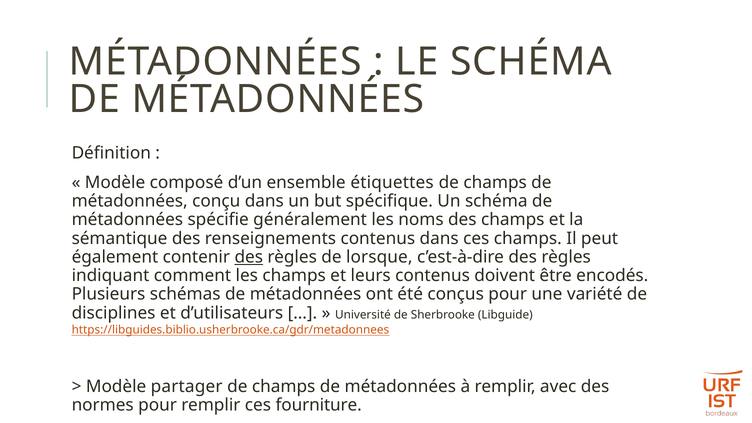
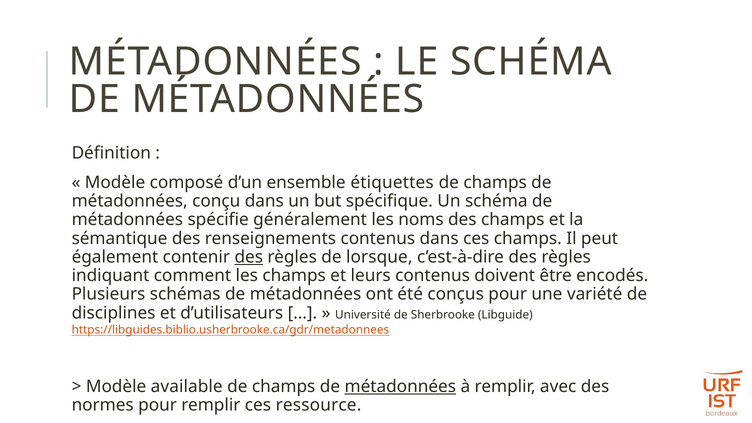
partager: partager -> available
métadonnées at (400, 386) underline: none -> present
fourniture: fourniture -> ressource
